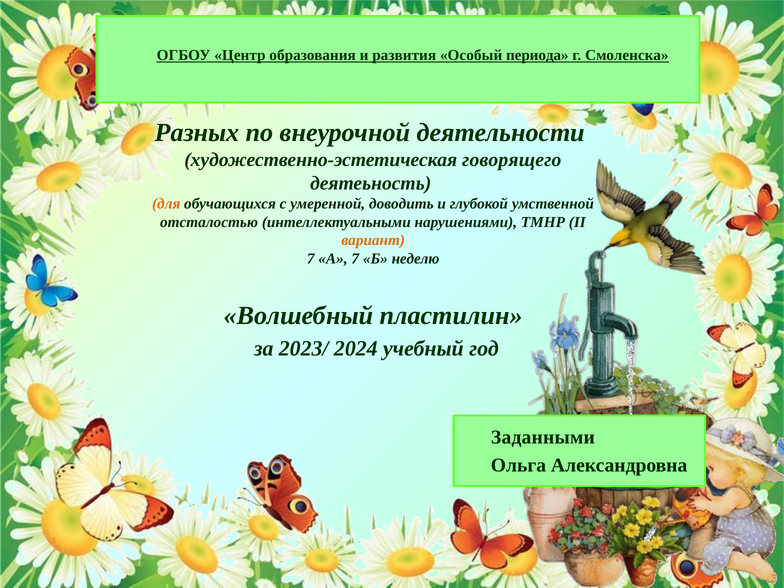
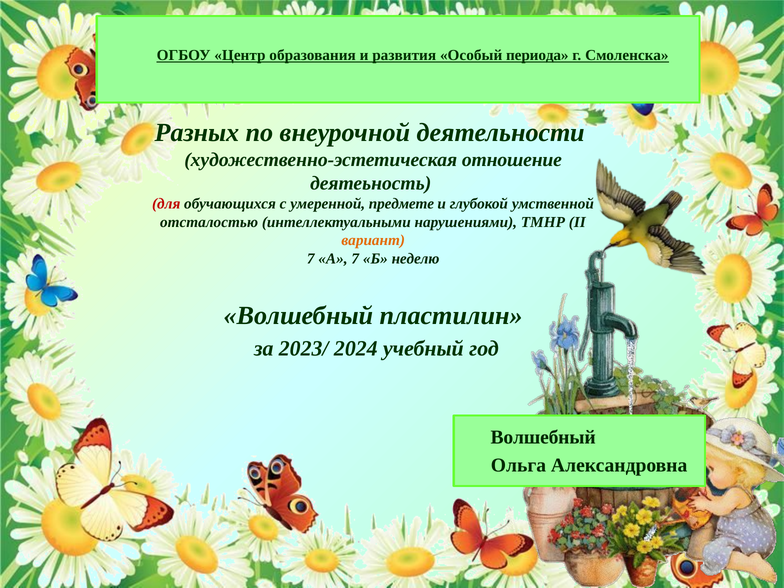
говорящего: говорящего -> отношение
для colour: orange -> red
доводить: доводить -> предмете
Заданными at (543, 437): Заданными -> Волшебный
